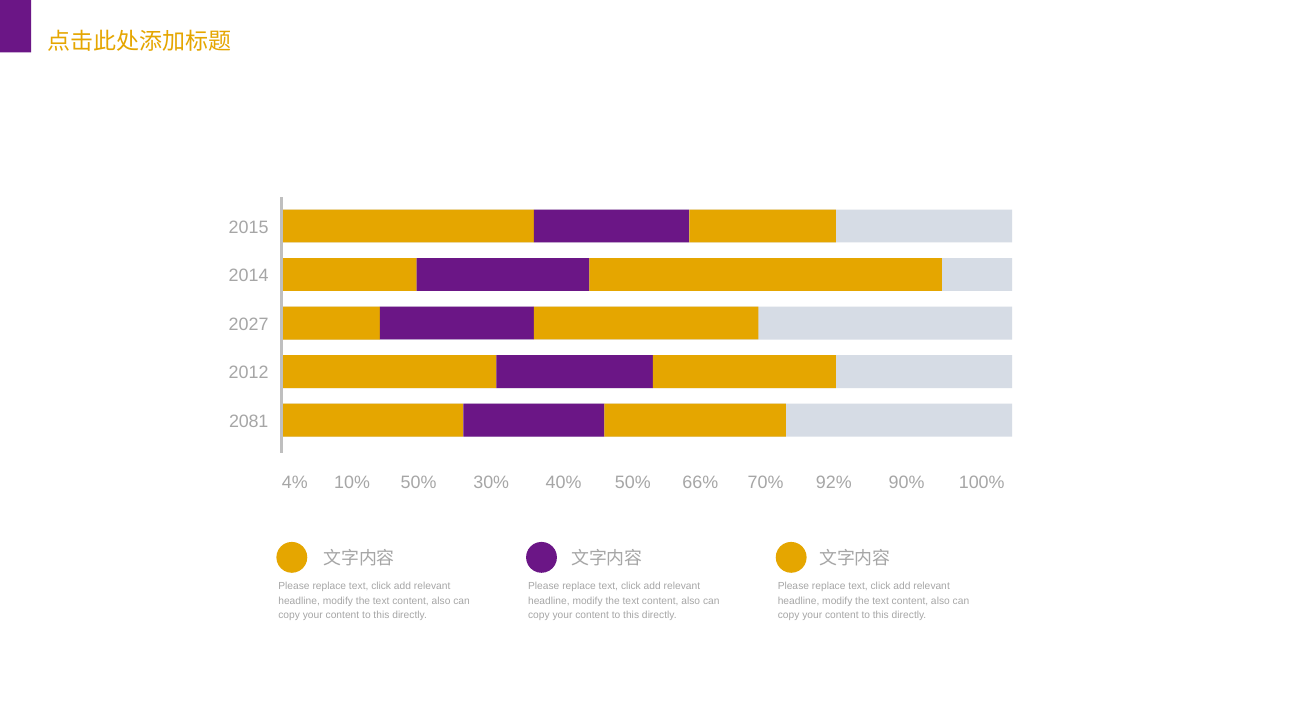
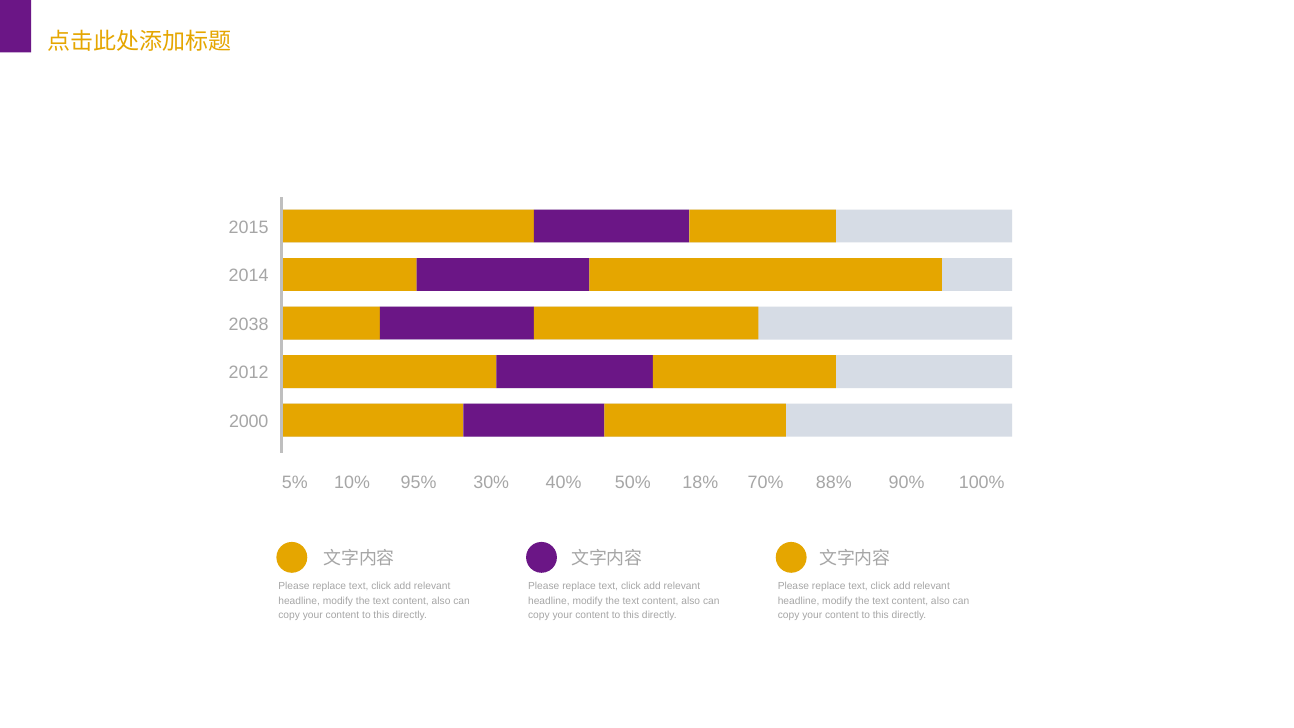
2027: 2027 -> 2038
2081: 2081 -> 2000
4%: 4% -> 5%
50% at (419, 482): 50% -> 95%
66%: 66% -> 18%
92%: 92% -> 88%
